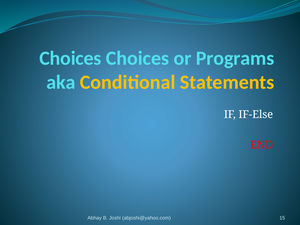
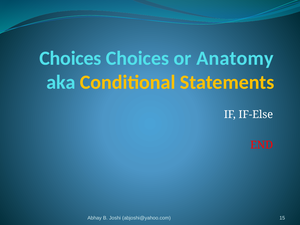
Programs: Programs -> Anatomy
